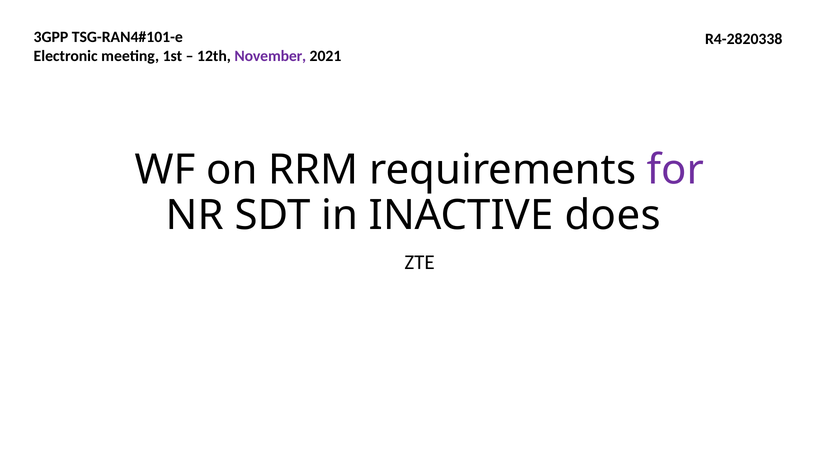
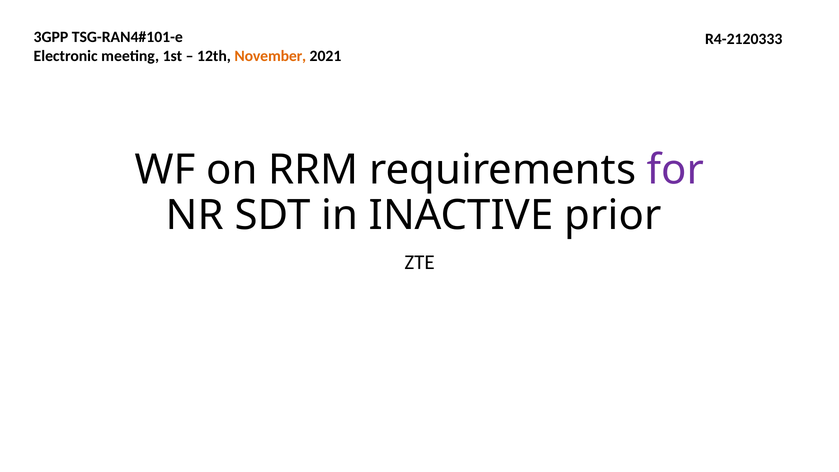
R4-2820338: R4-2820338 -> R4-2120333
November colour: purple -> orange
does: does -> prior
